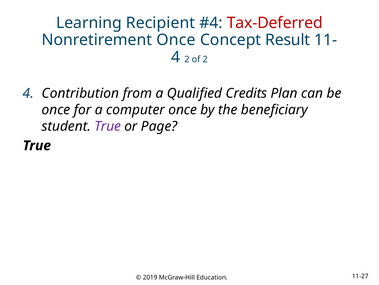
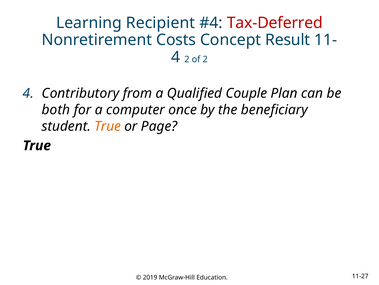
Nonretirement Once: Once -> Costs
Contribution: Contribution -> Contributory
Credits: Credits -> Couple
once at (56, 110): once -> both
True at (108, 126) colour: purple -> orange
